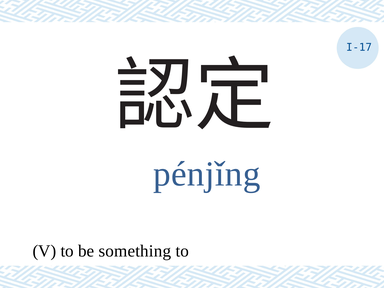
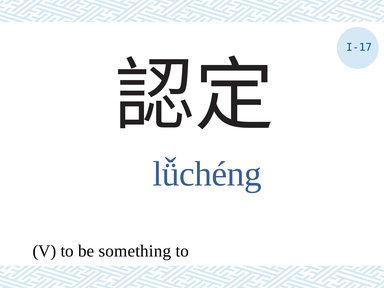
pénjǐng: pénjǐng -> lǚchéng
